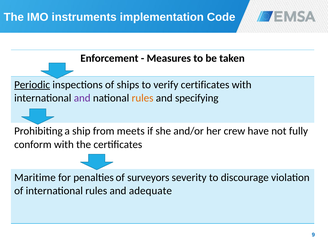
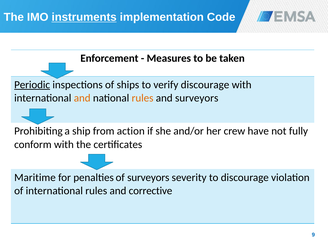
instruments underline: none -> present
verify certificates: certificates -> discourage
and at (82, 98) colour: purple -> orange
and specifying: specifying -> surveyors
meets: meets -> action
adequate: adequate -> corrective
